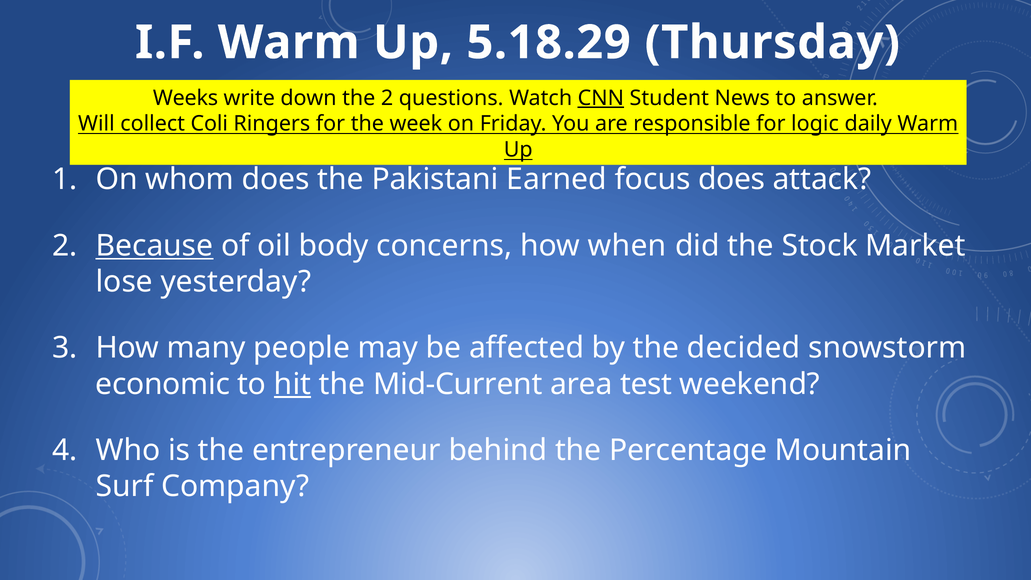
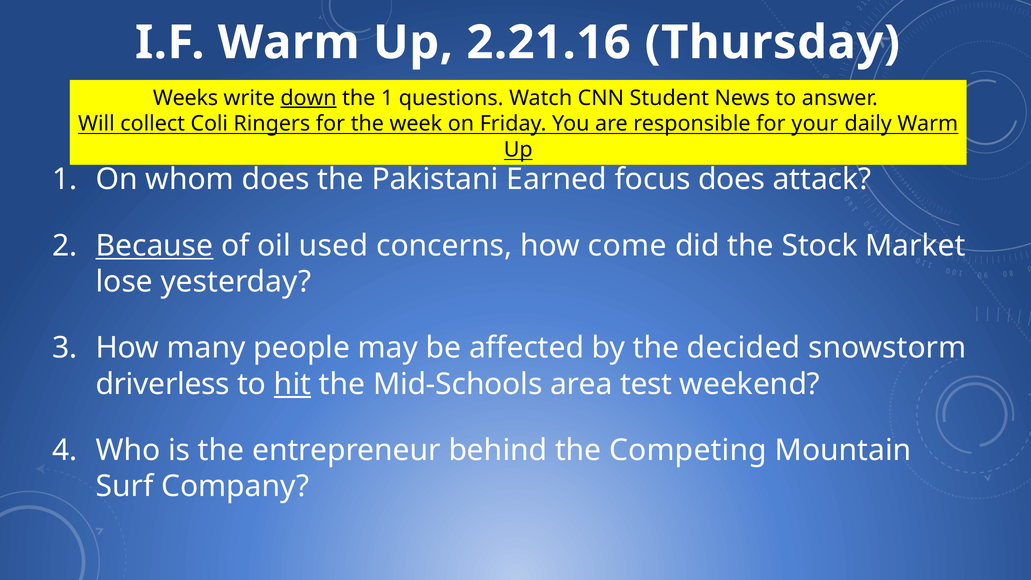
5.18.29: 5.18.29 -> 2.21.16
down underline: none -> present
the 2: 2 -> 1
CNN underline: present -> none
logic: logic -> your
body: body -> used
when: when -> come
economic: economic -> driverless
Mid-Current: Mid-Current -> Mid-Schools
Percentage: Percentage -> Competing
